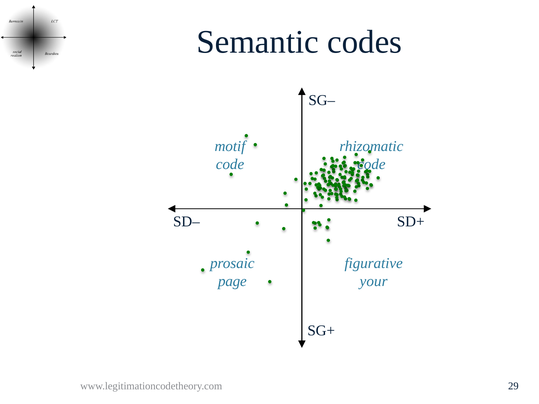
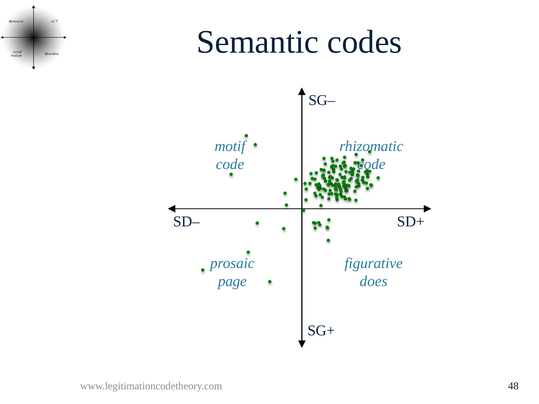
your: your -> does
29: 29 -> 48
